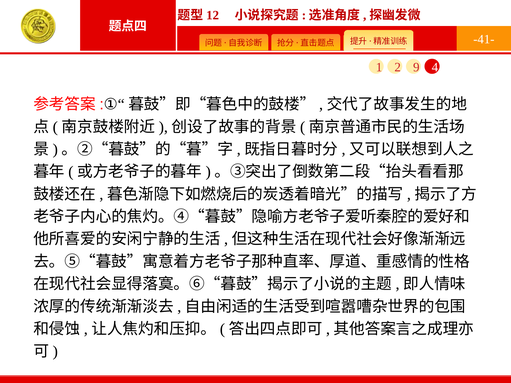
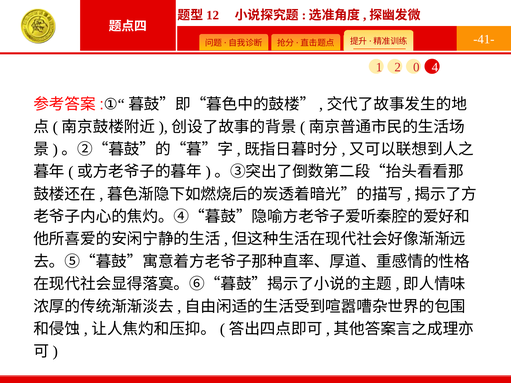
9: 9 -> 0
